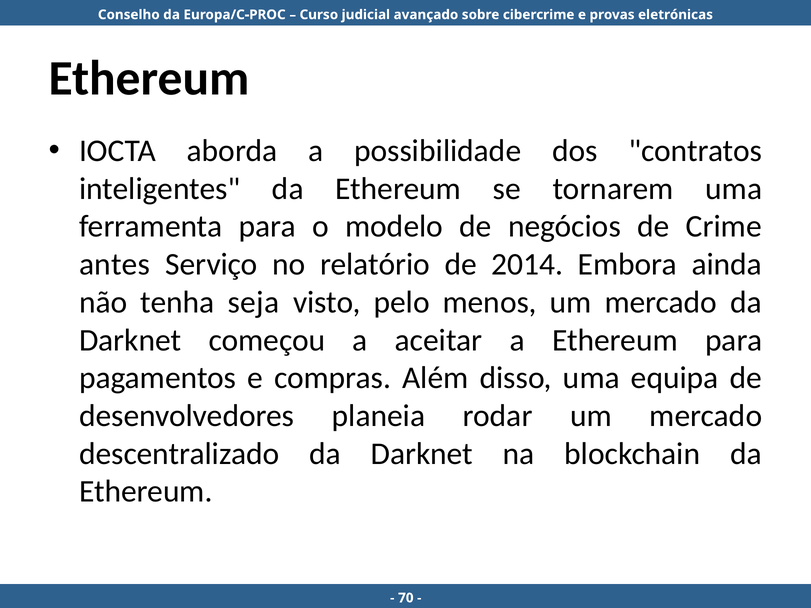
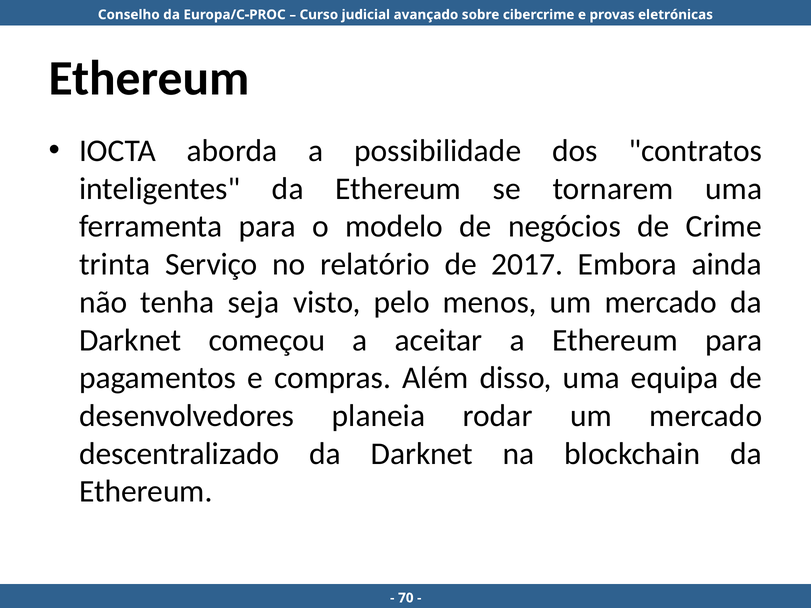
antes: antes -> trinta
2014: 2014 -> 2017
